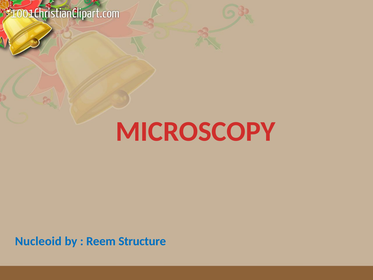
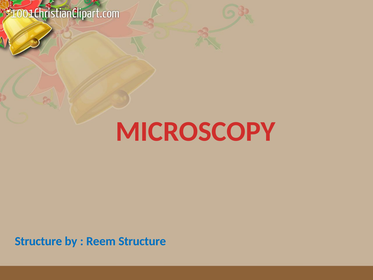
Nucleoid at (38, 241): Nucleoid -> Structure
